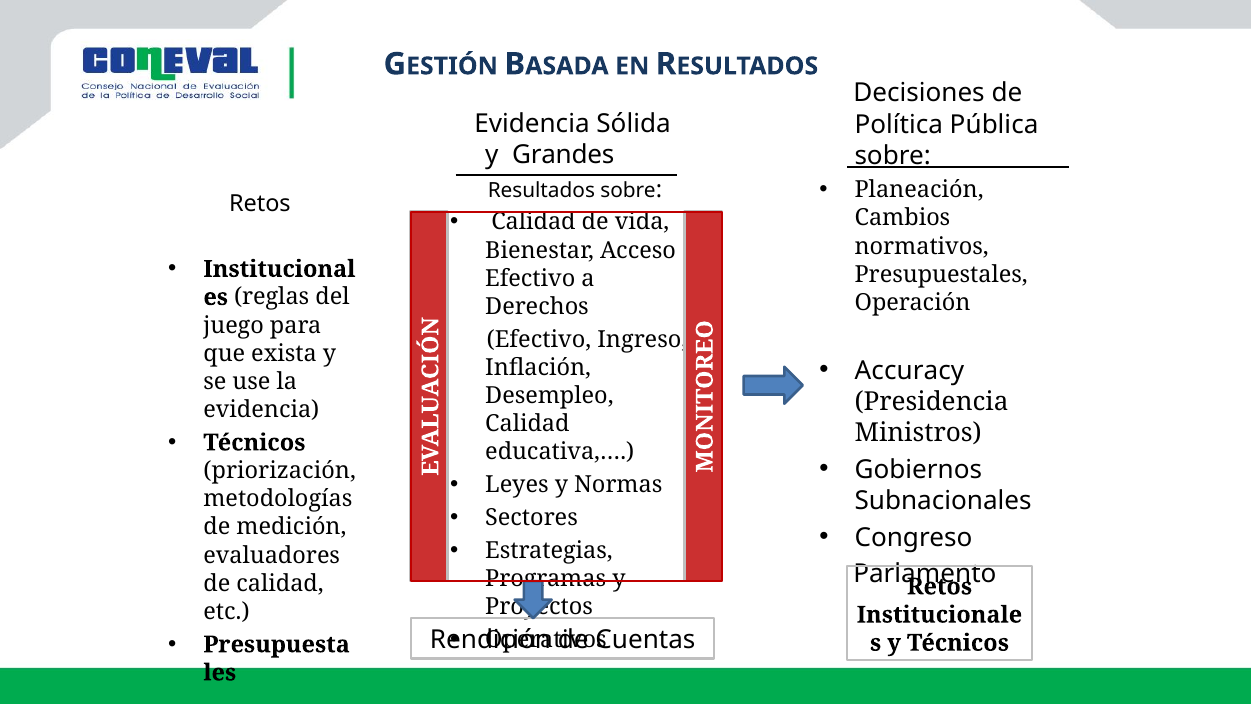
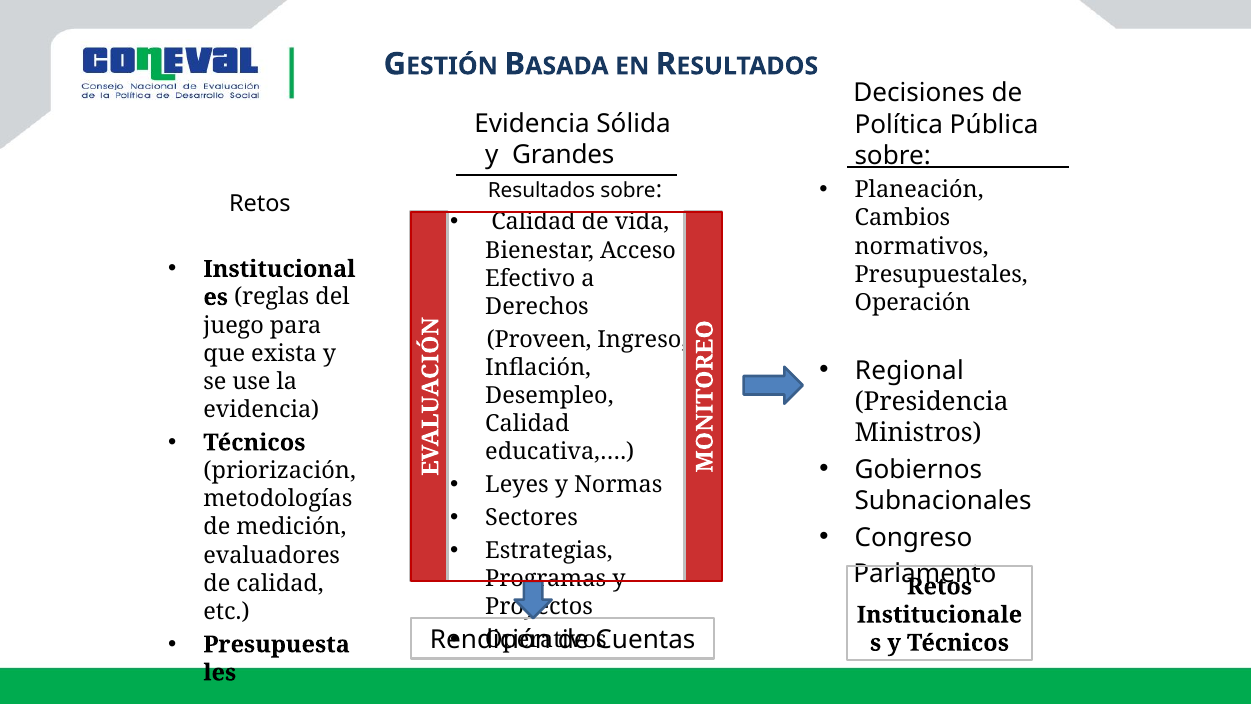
Efectivo at (539, 339): Efectivo -> Proveen
Accuracy: Accuracy -> Regional
